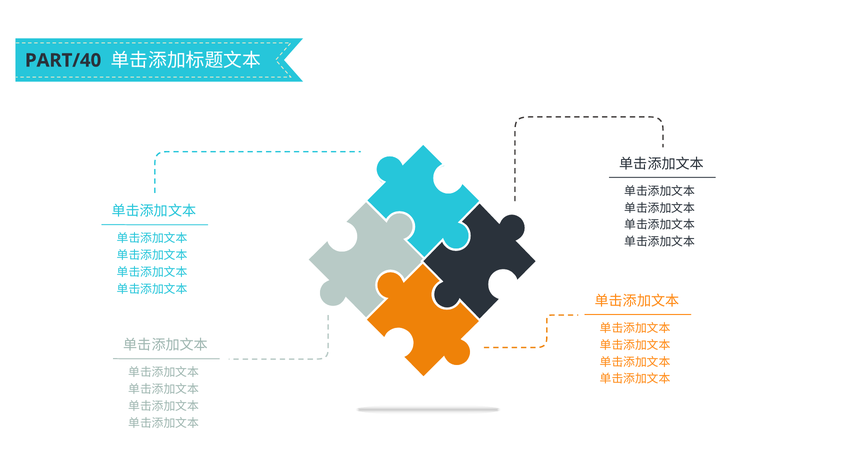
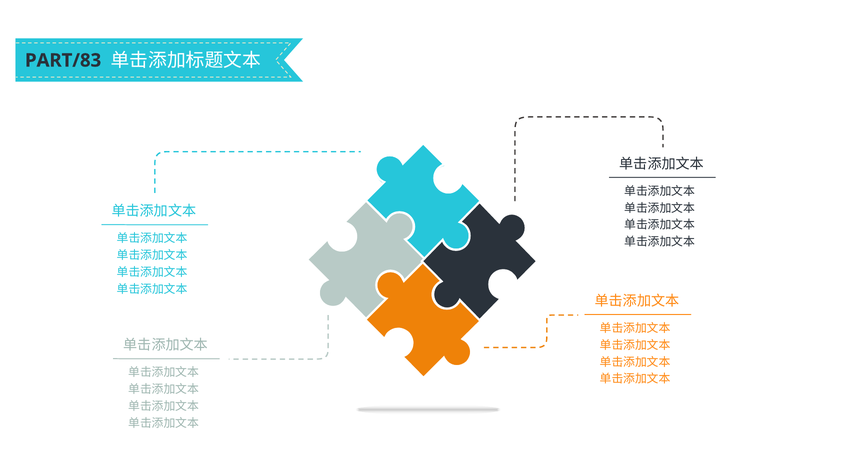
PART/40: PART/40 -> PART/83
